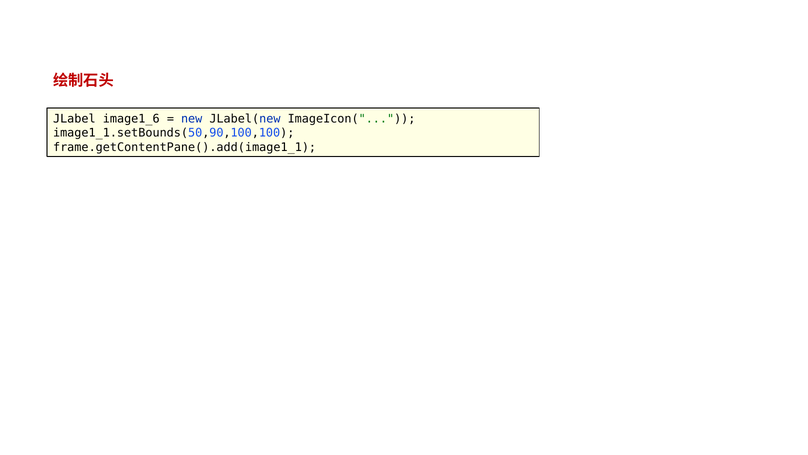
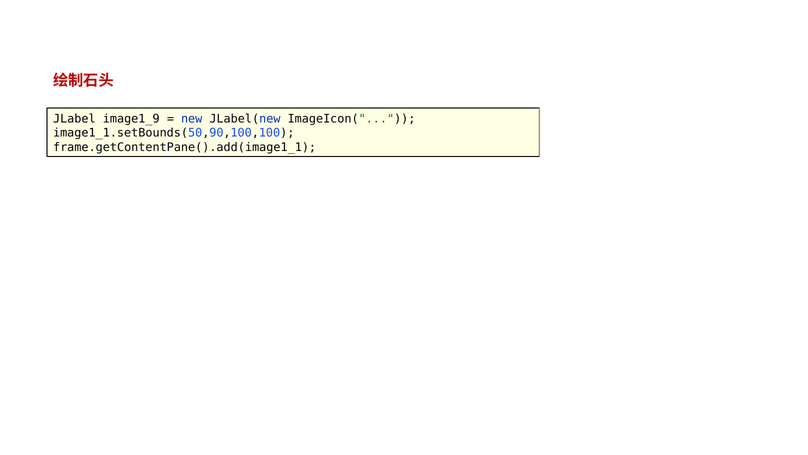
image1_6: image1_6 -> image1_9
